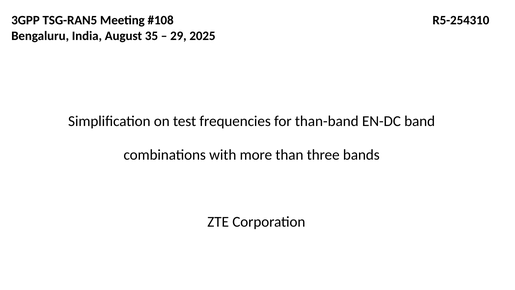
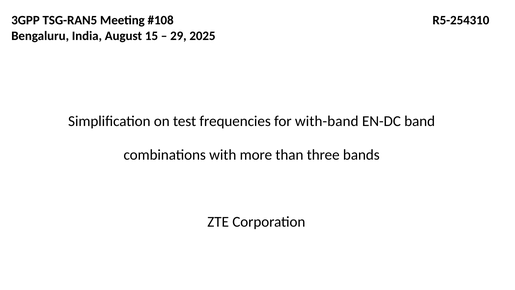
35: 35 -> 15
than-band: than-band -> with-band
